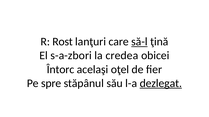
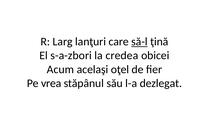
Rost: Rost -> Larg
Întorc: Întorc -> Acum
spre: spre -> vrea
dezlegat underline: present -> none
